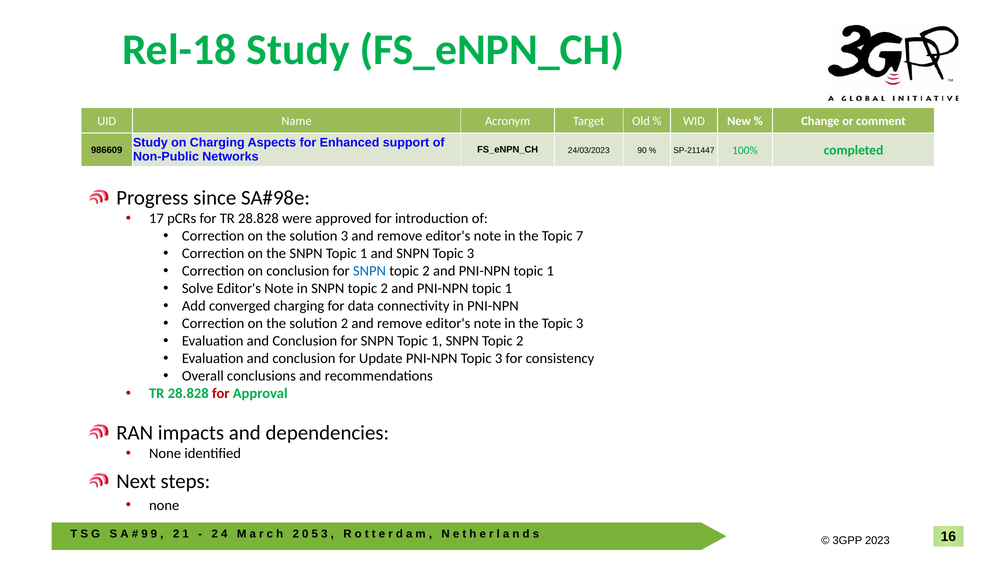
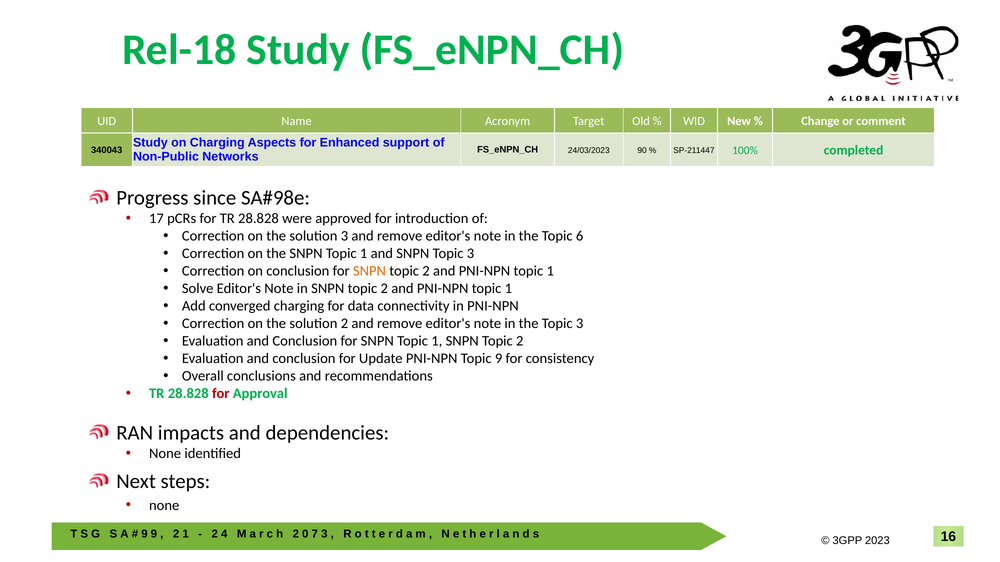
986609: 986609 -> 340043
7: 7 -> 6
SNPN at (369, 271) colour: blue -> orange
PNI-NPN Topic 3: 3 -> 9
5: 5 -> 7
